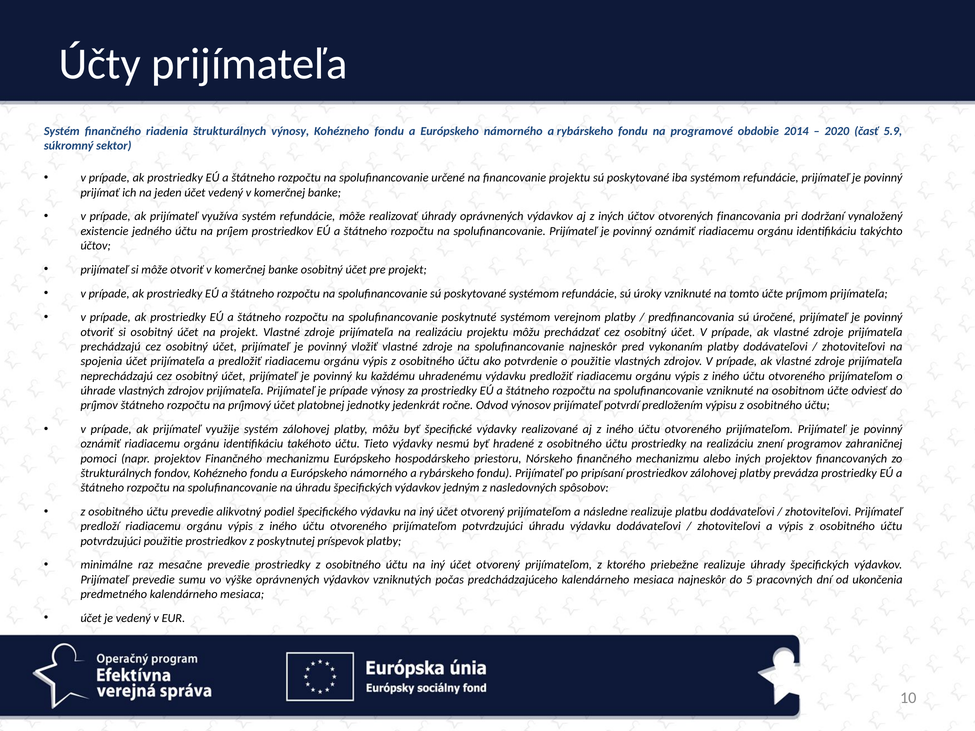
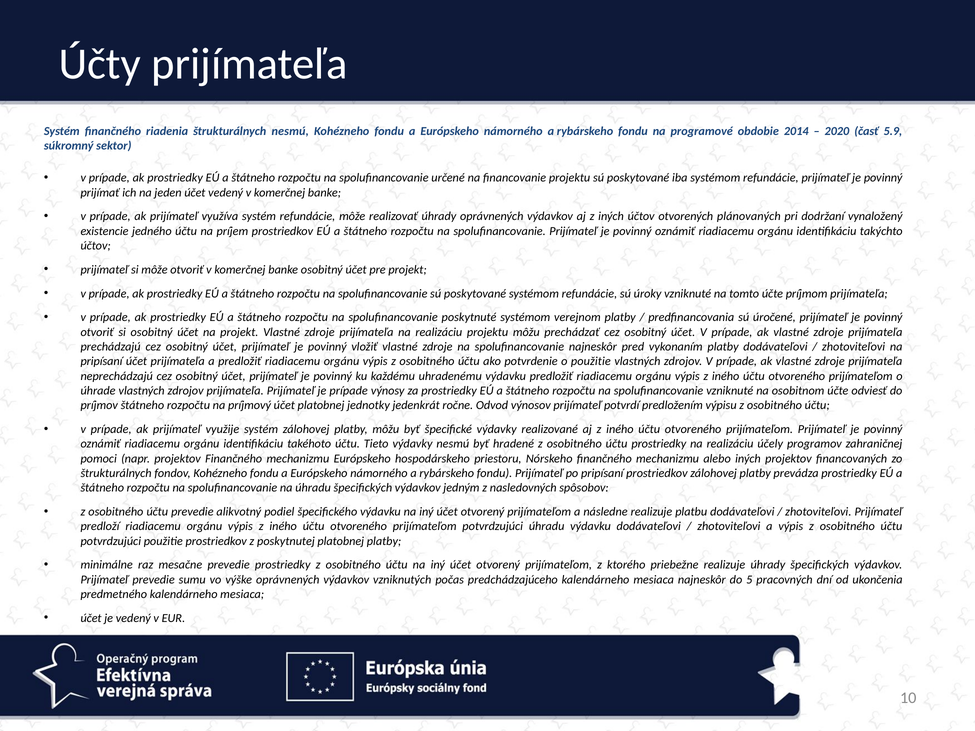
štrukturálnych výnosy: výnosy -> nesmú
financovania: financovania -> plánovaných
spojenia at (101, 361): spojenia -> pripísaní
znení: znení -> účely
poskytnutej príspevok: príspevok -> platobnej
